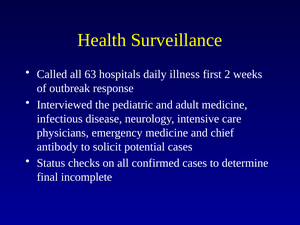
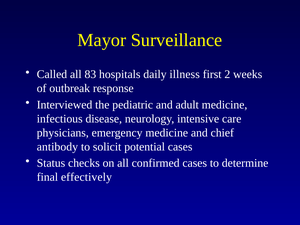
Health: Health -> Mayor
63: 63 -> 83
incomplete: incomplete -> effectively
